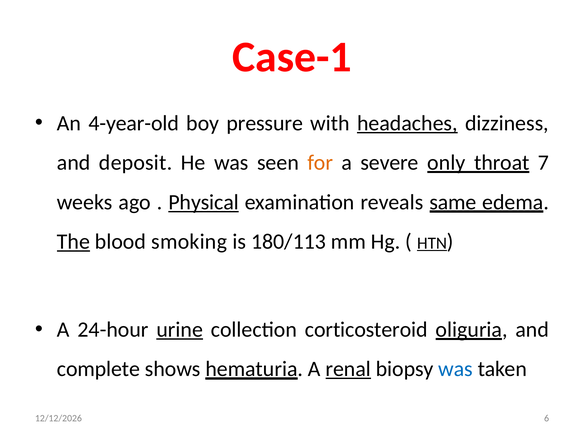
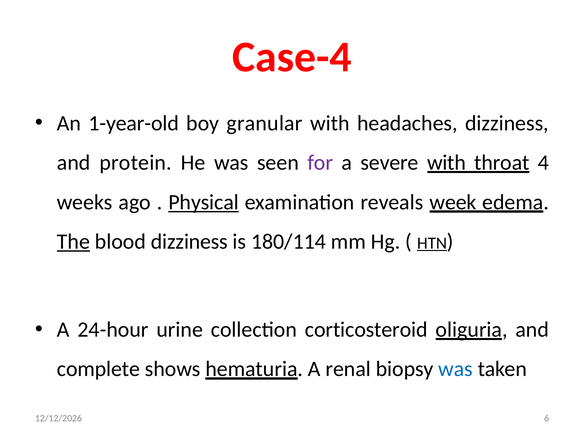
Case-1: Case-1 -> Case-4
4-year-old: 4-year-old -> 1-year-old
pressure: pressure -> granular
headaches underline: present -> none
deposit: deposit -> protein
for colour: orange -> purple
severe only: only -> with
7: 7 -> 4
same: same -> week
blood smoking: smoking -> dizziness
180/113: 180/113 -> 180/114
urine underline: present -> none
renal underline: present -> none
